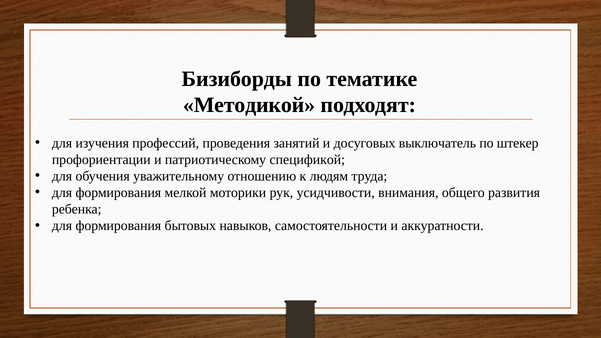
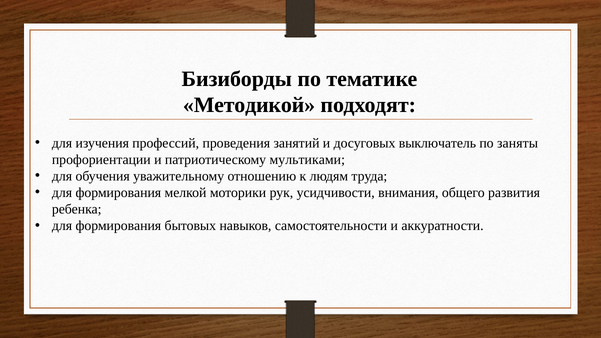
штекер: штекер -> заняты
спецификой: спецификой -> мультиками
